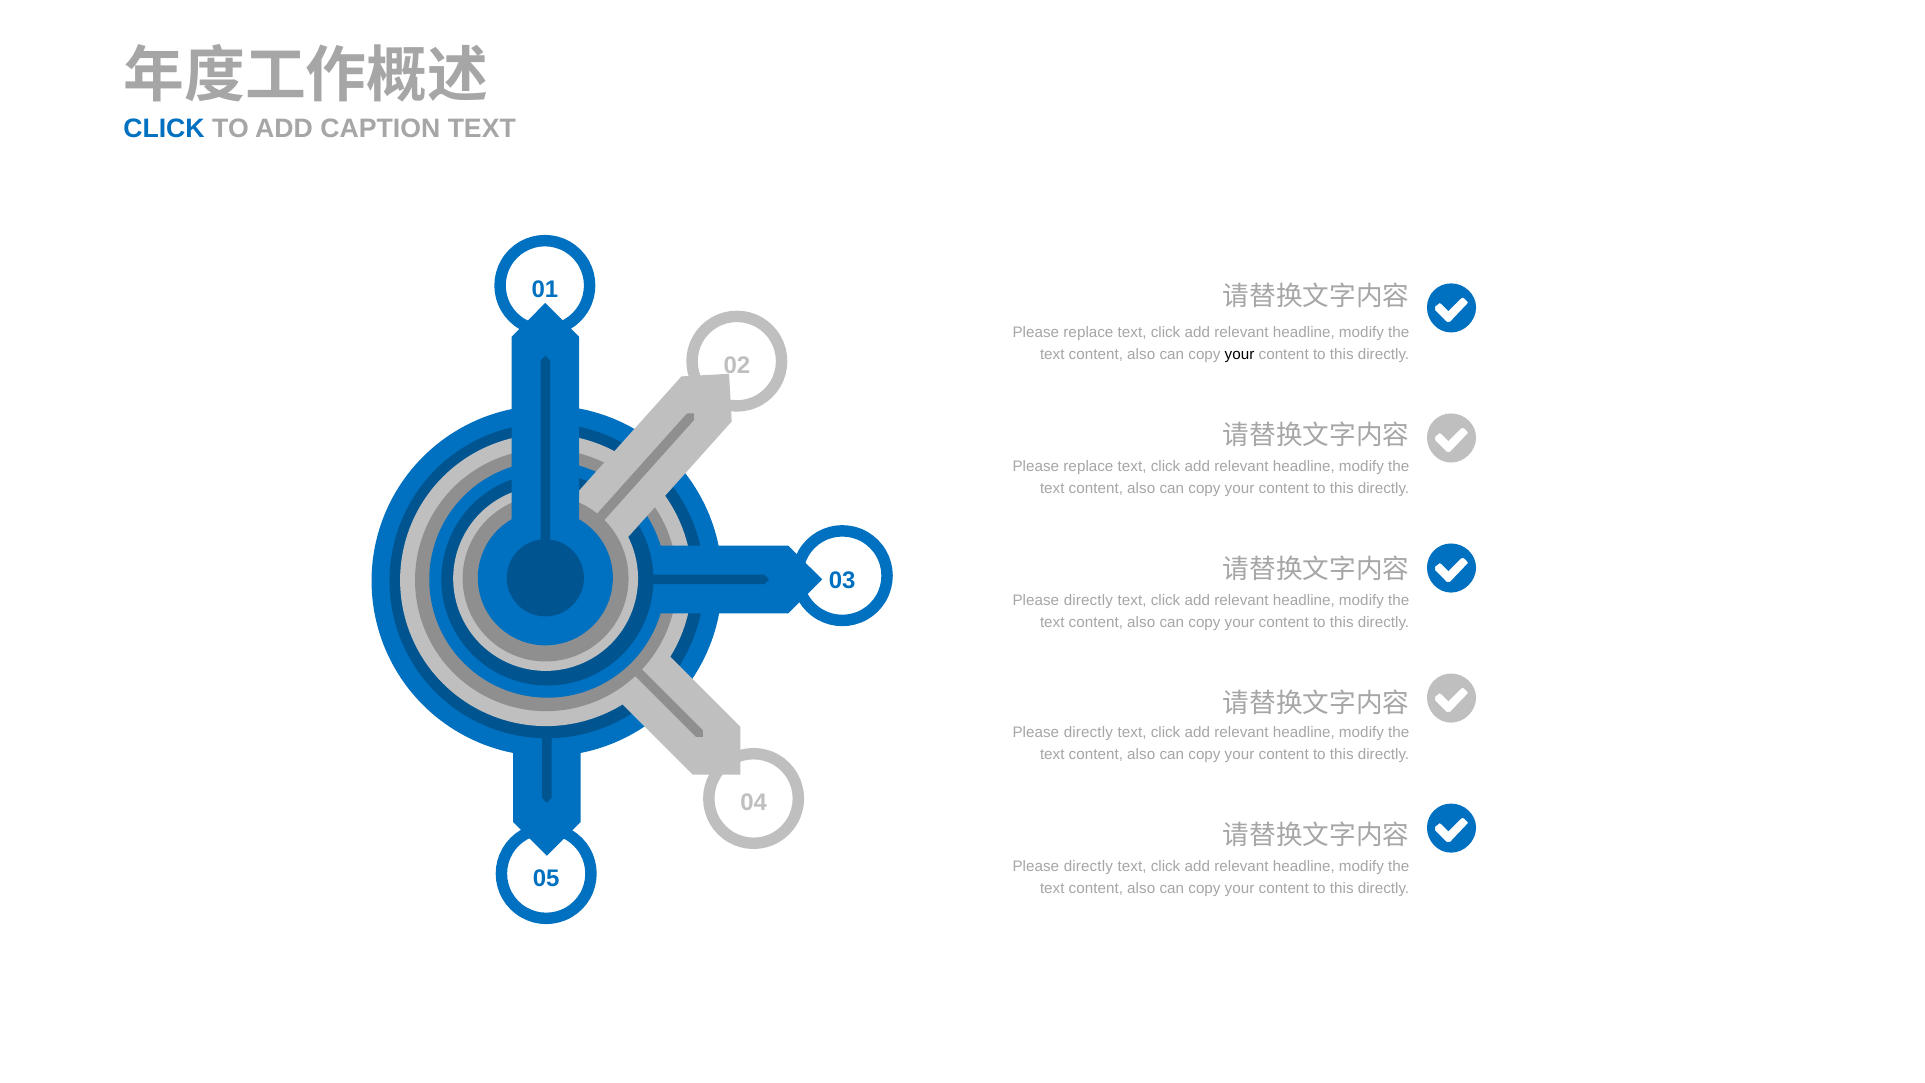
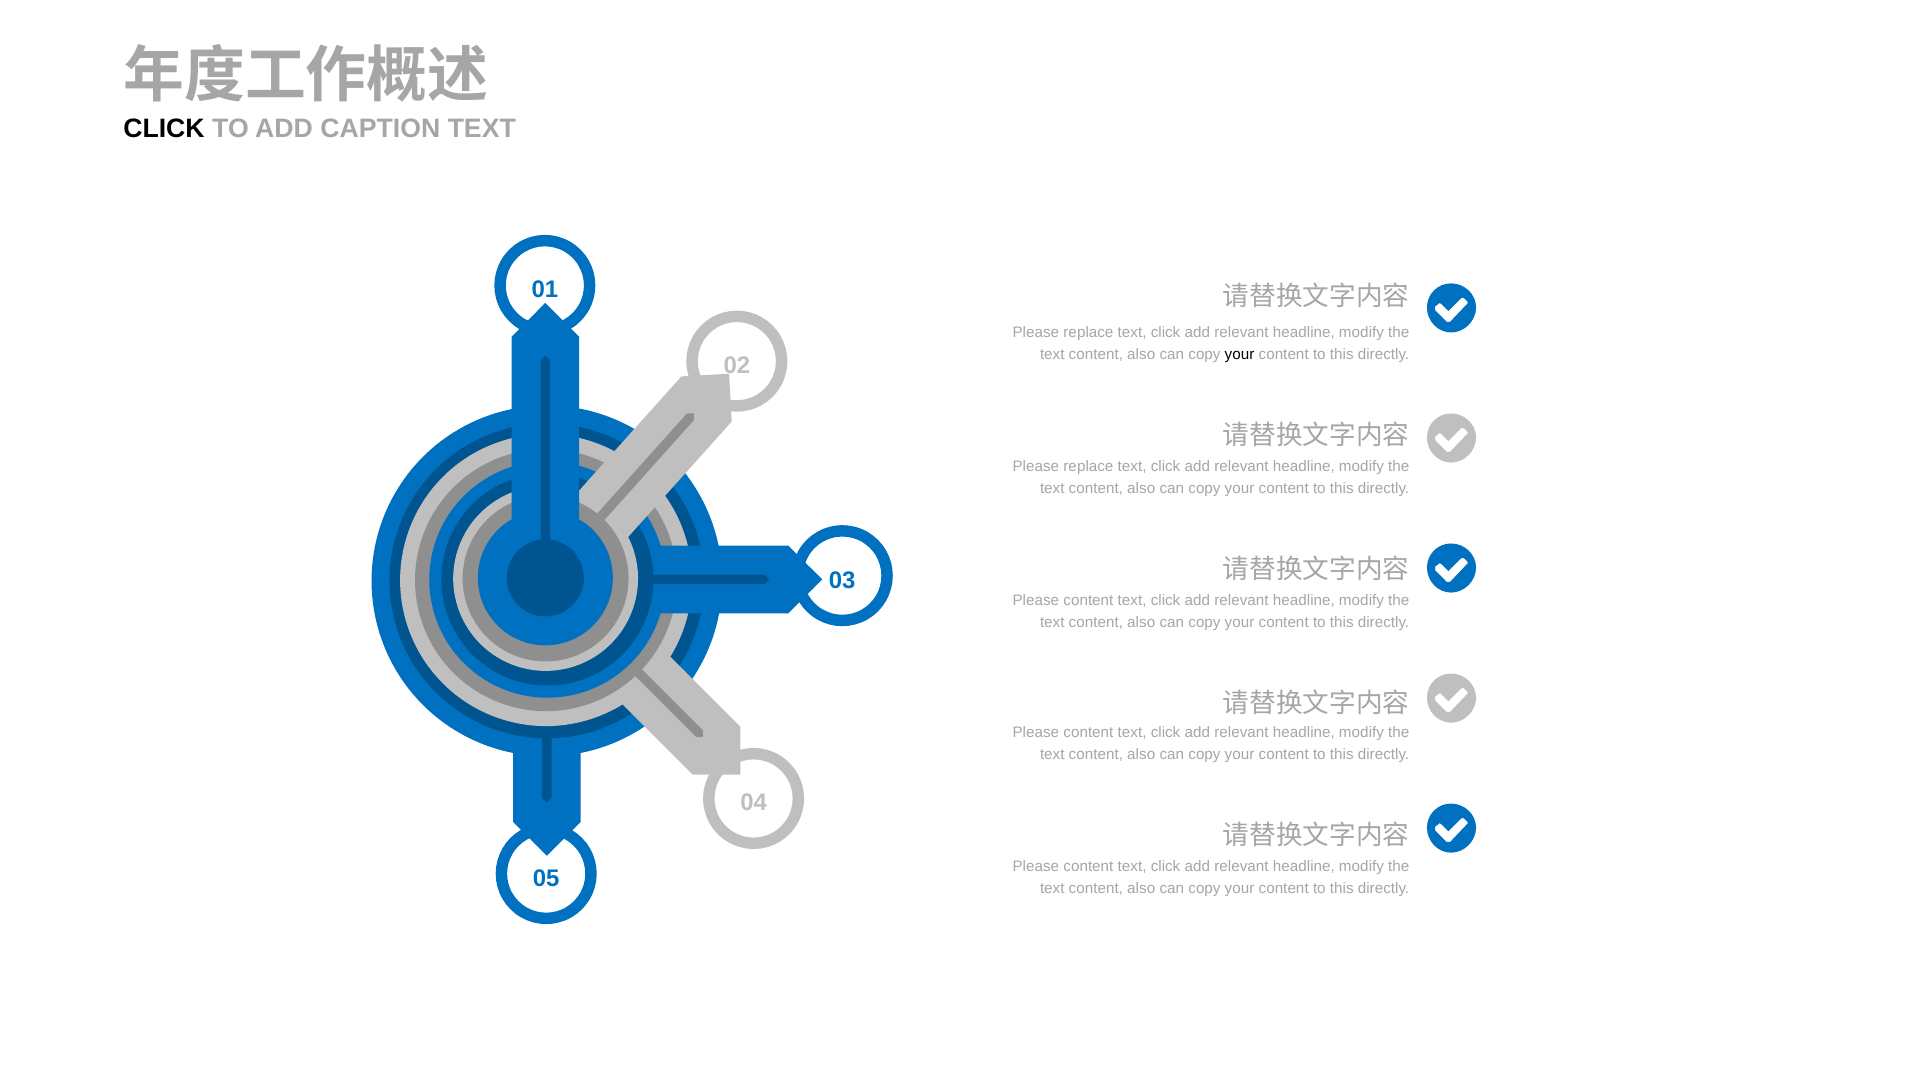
CLICK at (164, 129) colour: blue -> black
directly at (1088, 600): directly -> content
directly at (1088, 732): directly -> content
directly at (1088, 866): directly -> content
